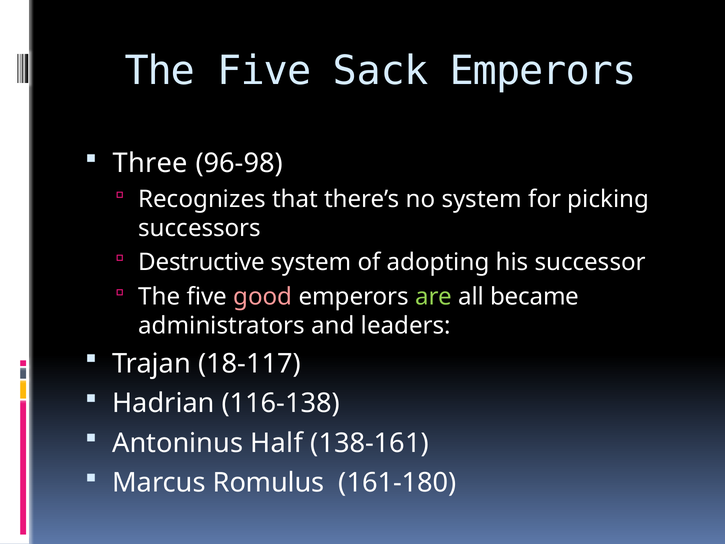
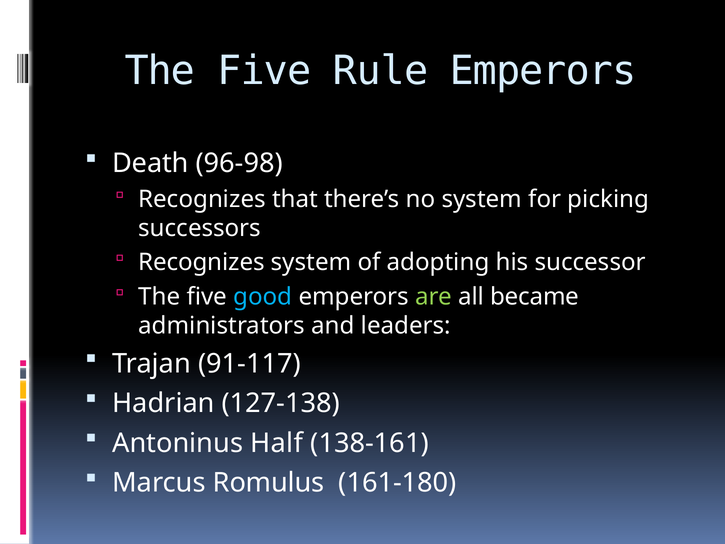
Sack: Sack -> Rule
Three: Three -> Death
Destructive at (202, 262): Destructive -> Recognizes
good colour: pink -> light blue
18-117: 18-117 -> 91-117
116-138: 116-138 -> 127-138
